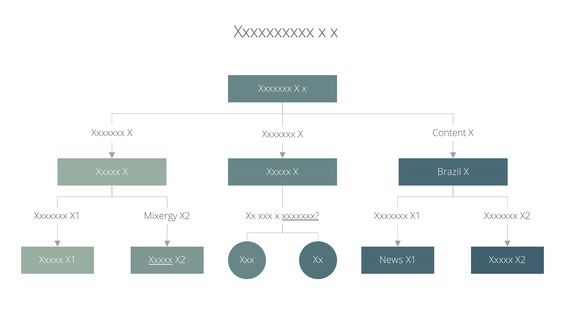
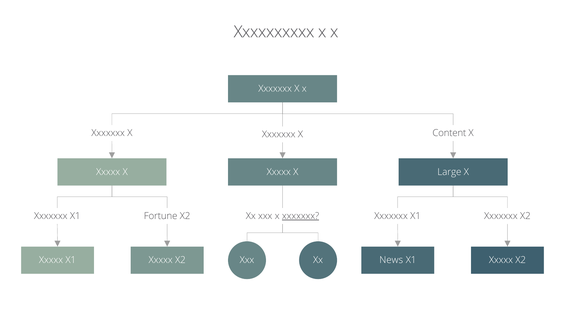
Brazil: Brazil -> Large
Mixergy: Mixergy -> Fortune
Xxxxx at (161, 260) underline: present -> none
